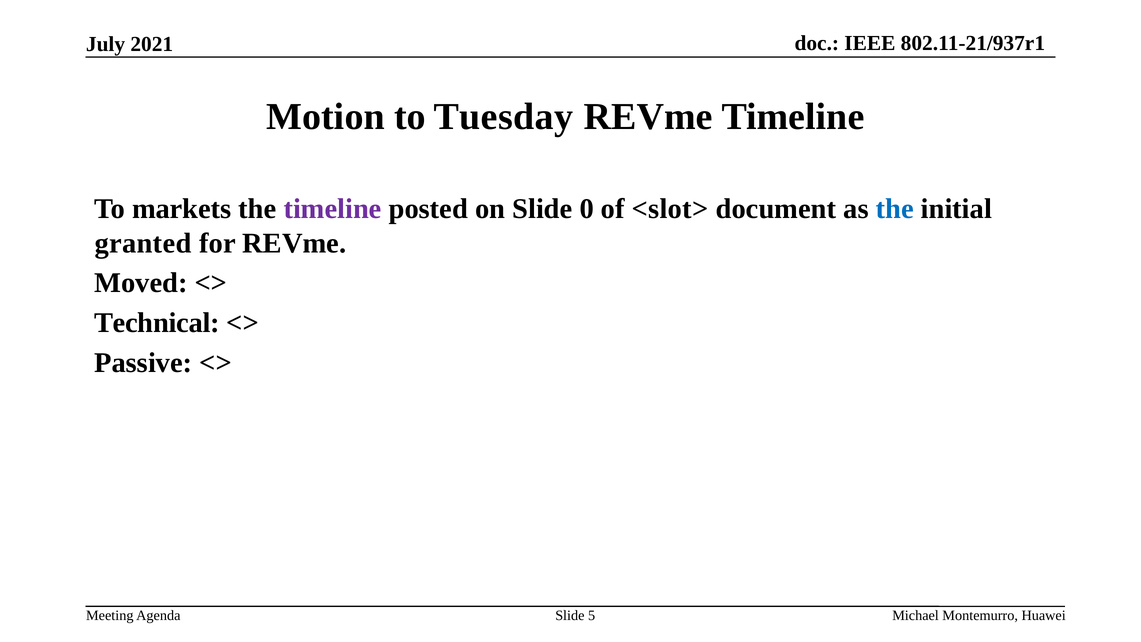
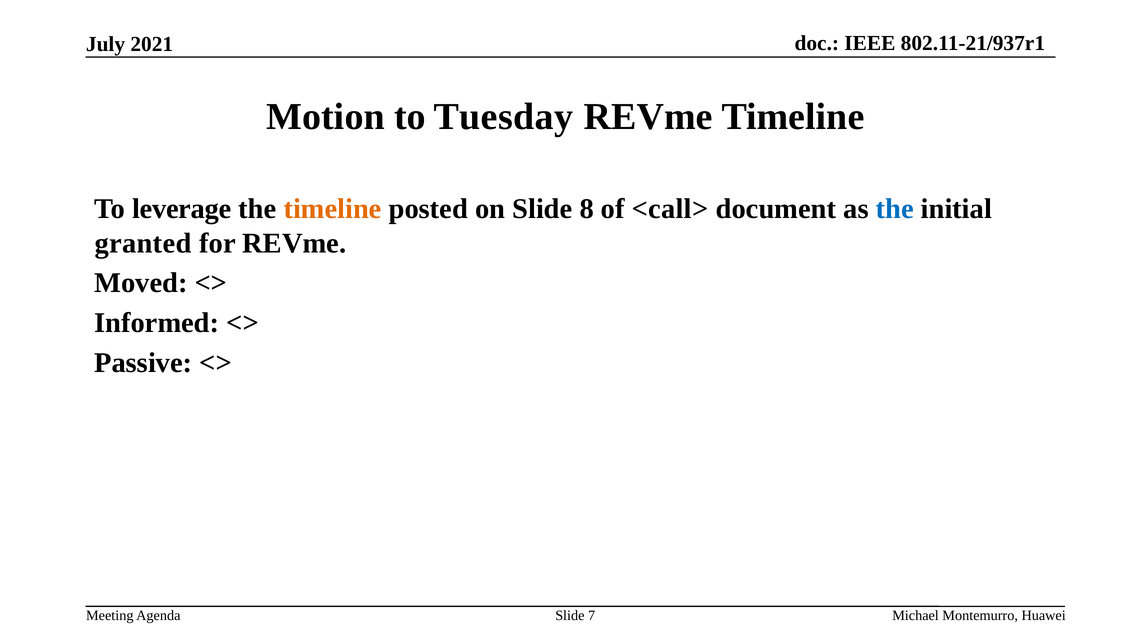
markets: markets -> leverage
timeline at (333, 209) colour: purple -> orange
0: 0 -> 8
<slot>: <slot> -> <call>
Technical: Technical -> Informed
5: 5 -> 7
